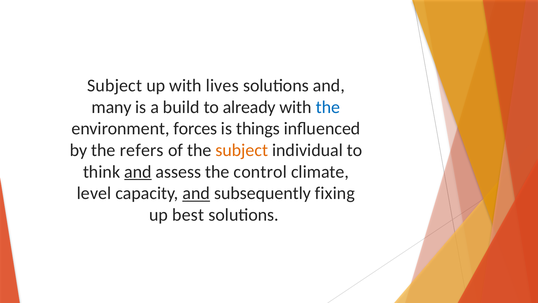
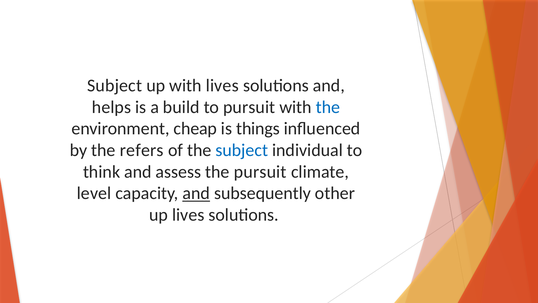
many: many -> helps
to already: already -> pursuit
forces: forces -> cheap
subject at (242, 150) colour: orange -> blue
and at (138, 172) underline: present -> none
the control: control -> pursuit
fixing: fixing -> other
up best: best -> lives
